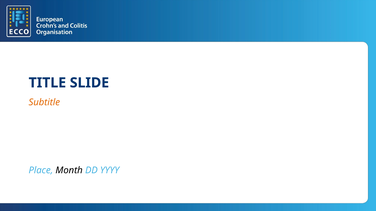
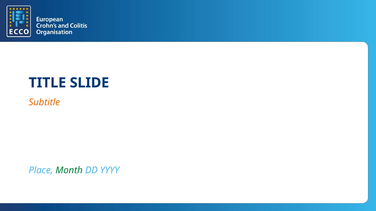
Month colour: black -> green
